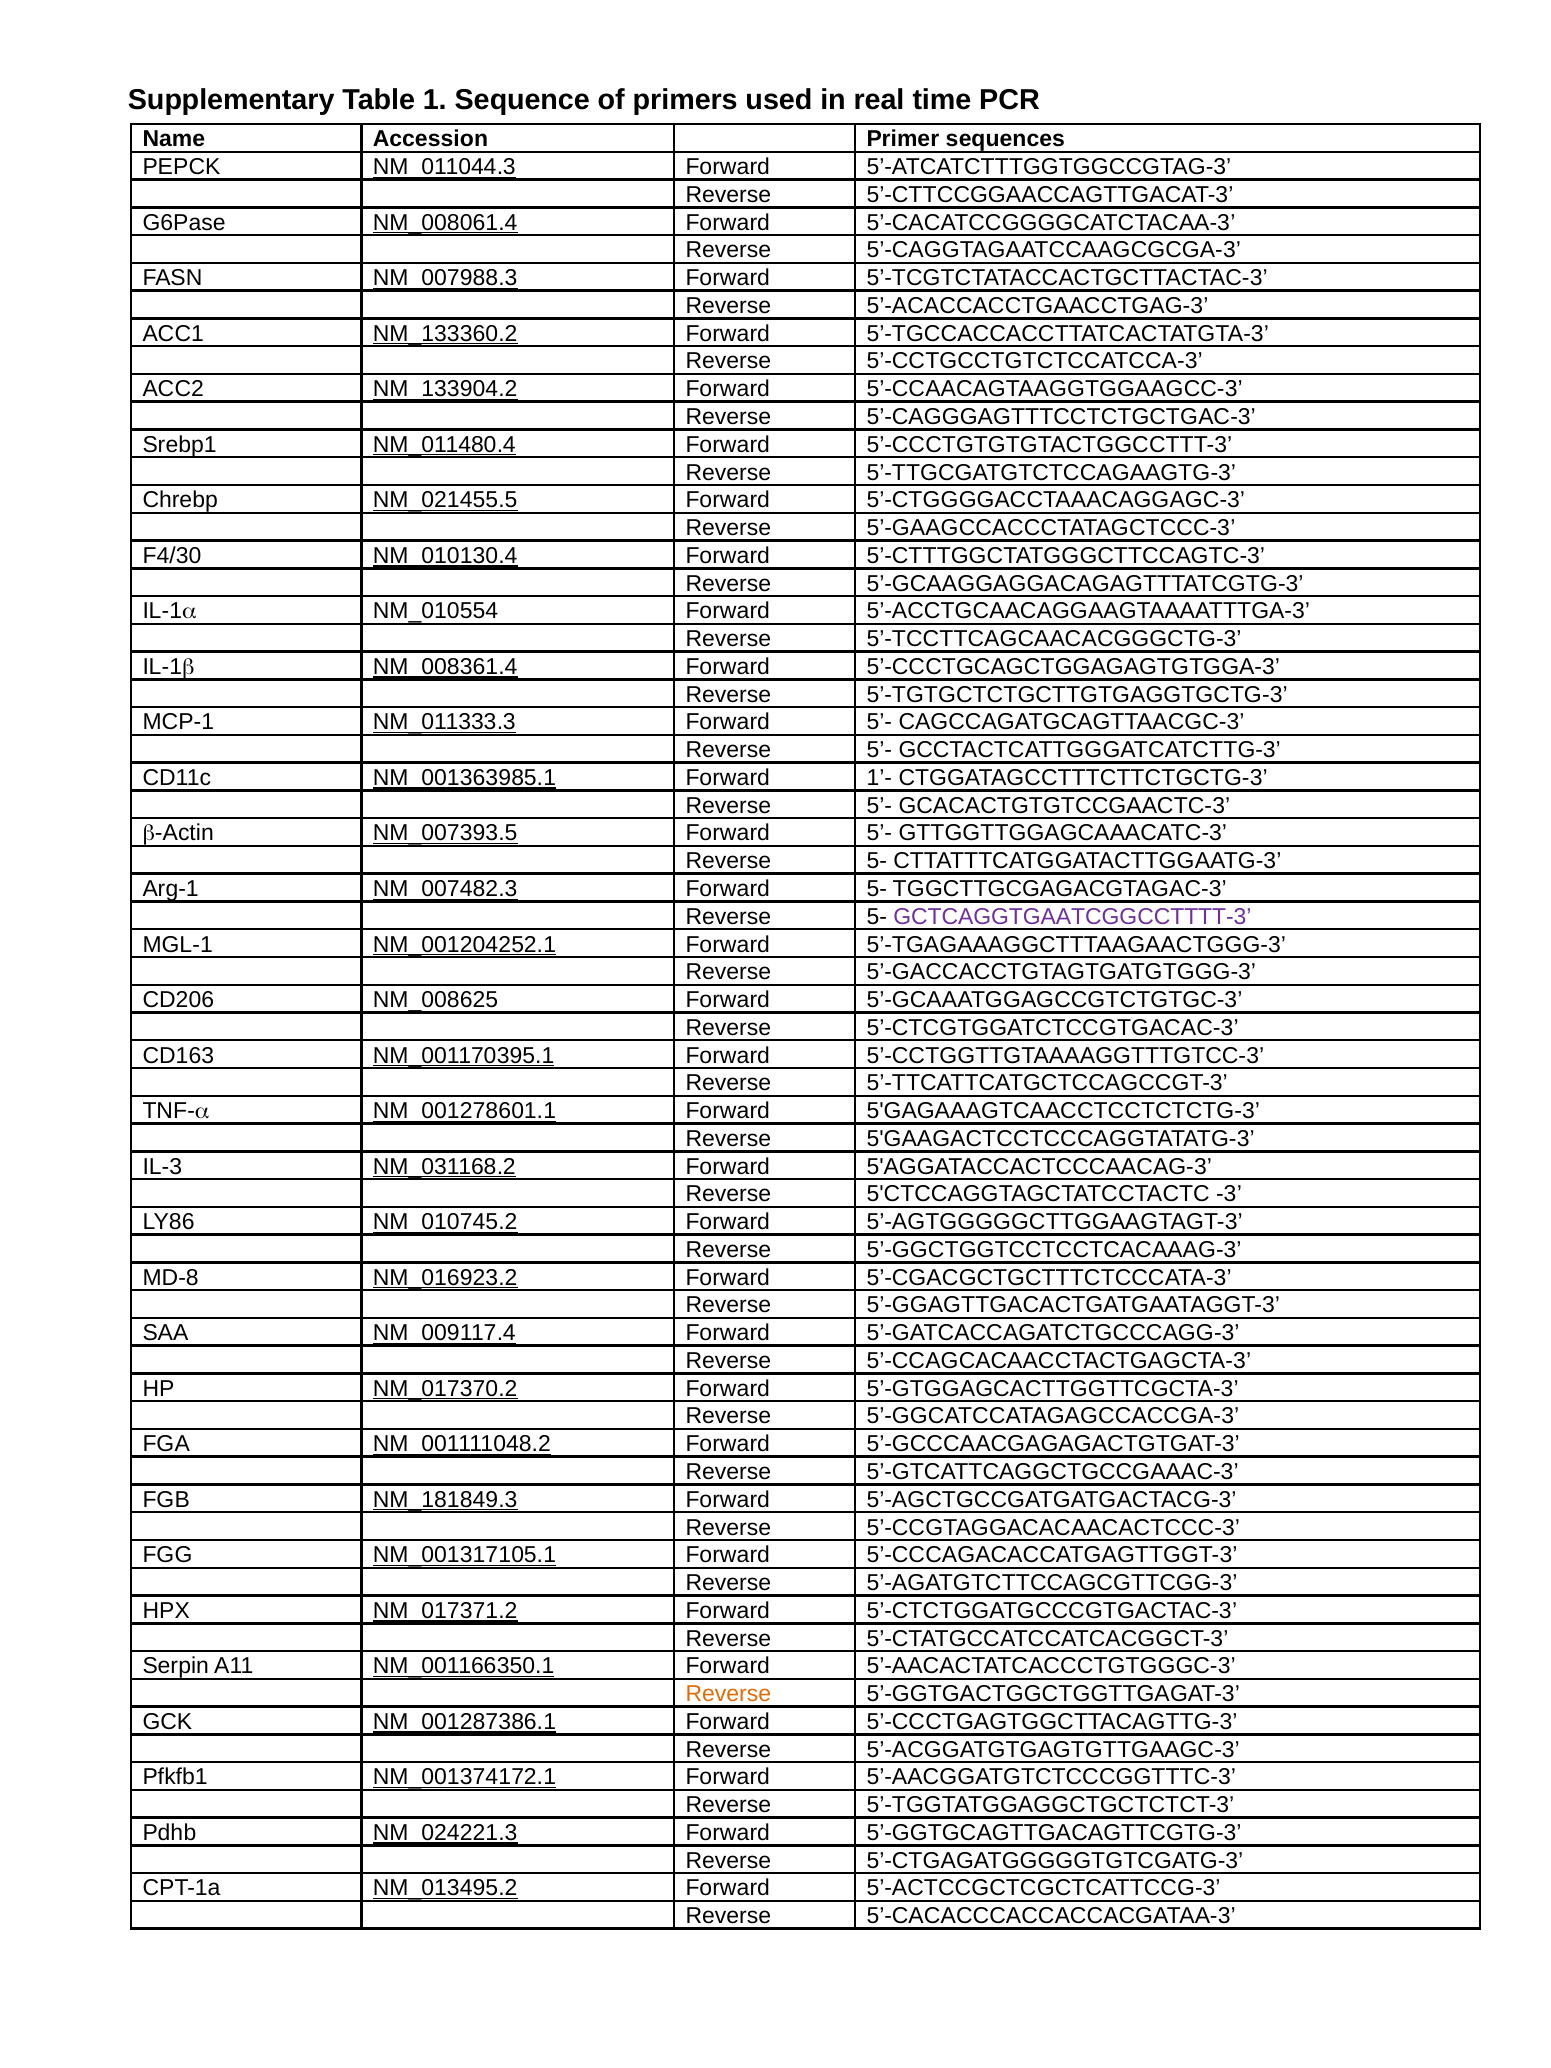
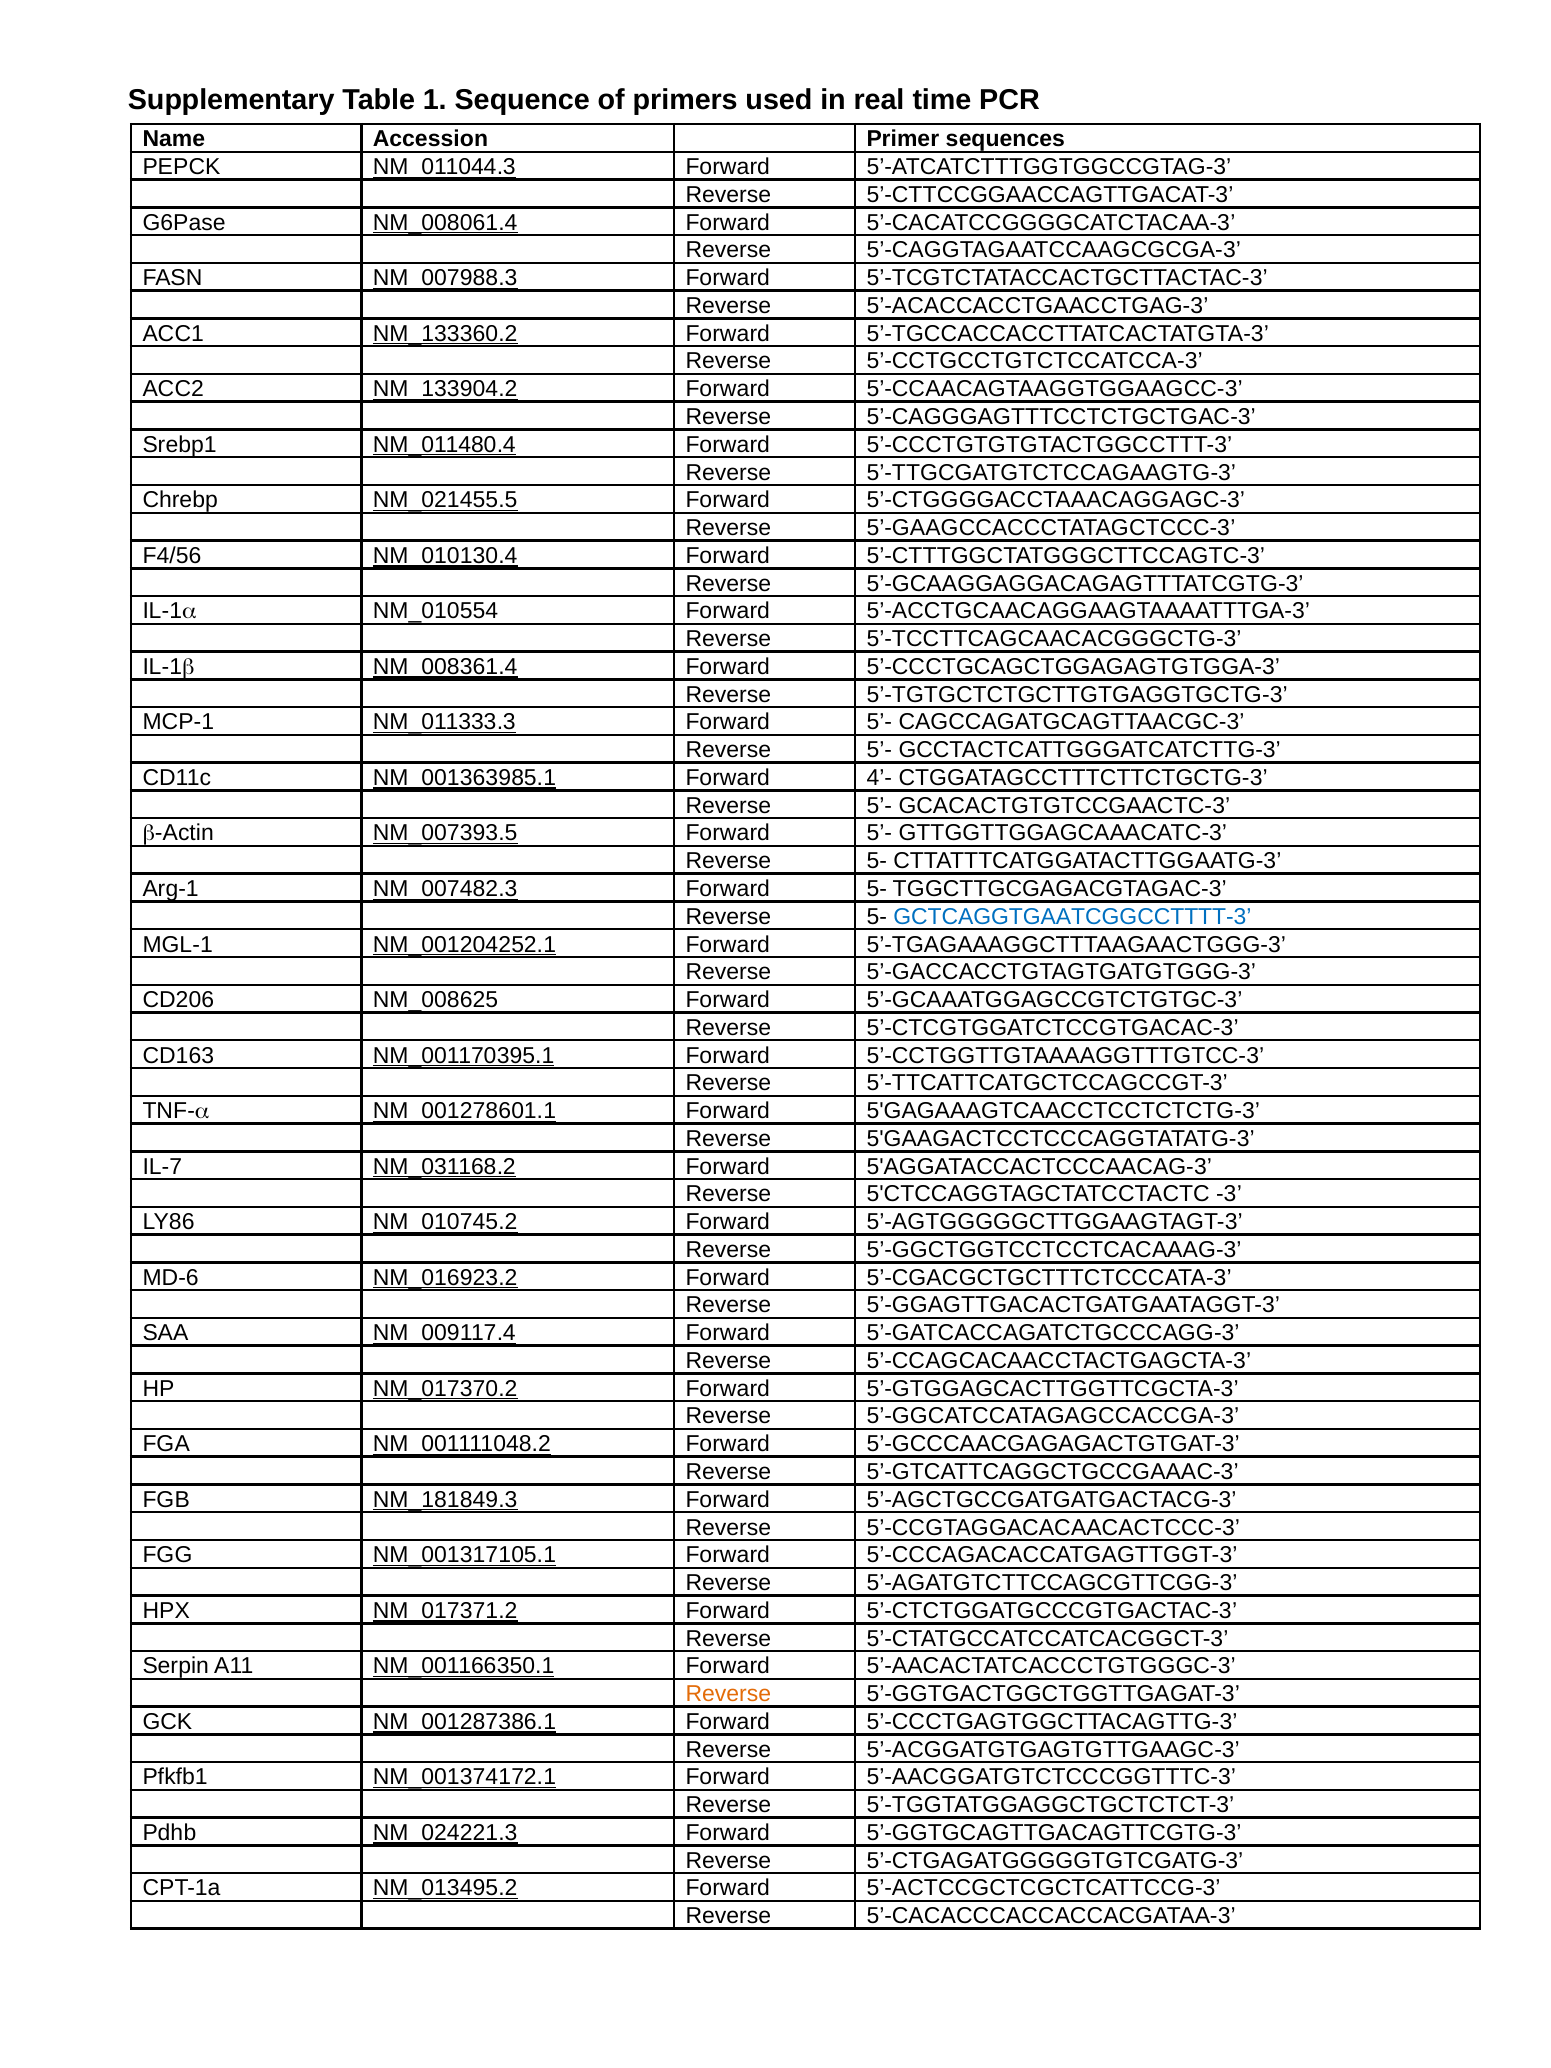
F4/30: F4/30 -> F4/56
1’-: 1’- -> 4’-
GCTCAGGTGAATCGGCCTTTT-3 colour: purple -> blue
IL-3: IL-3 -> IL-7
MD-8: MD-8 -> MD-6
